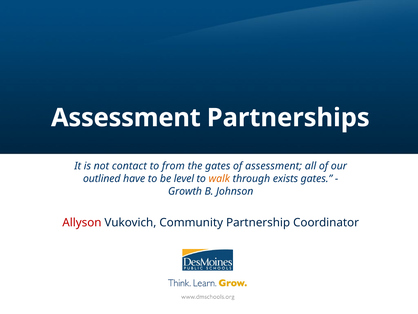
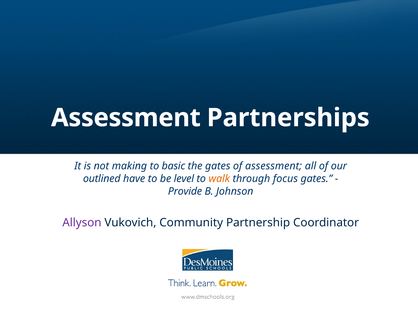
contact: contact -> making
from: from -> basic
exists: exists -> focus
Growth: Growth -> Provide
Allyson colour: red -> purple
